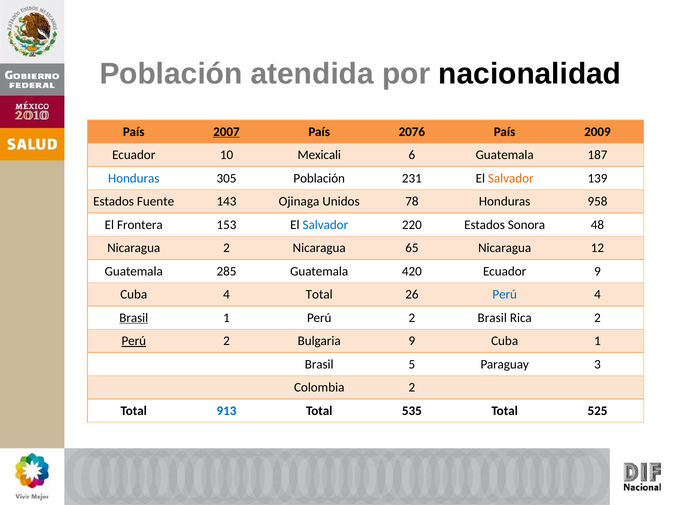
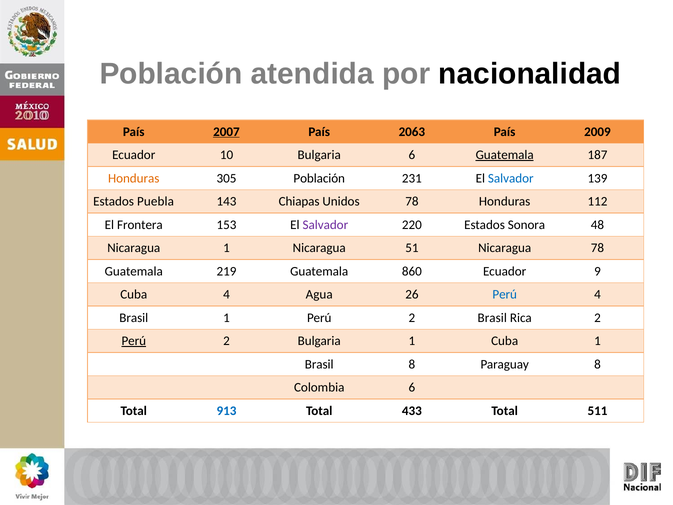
2076: 2076 -> 2063
10 Mexicali: Mexicali -> Bulgaria
Guatemala at (505, 155) underline: none -> present
Honduras at (134, 178) colour: blue -> orange
Salvador at (511, 178) colour: orange -> blue
Fuente: Fuente -> Puebla
Ojinaga: Ojinaga -> Chiapas
958: 958 -> 112
Salvador at (325, 225) colour: blue -> purple
Nicaragua 2: 2 -> 1
65: 65 -> 51
Nicaragua 12: 12 -> 78
285: 285 -> 219
420: 420 -> 860
4 Total: Total -> Agua
Brasil at (134, 318) underline: present -> none
Bulgaria 9: 9 -> 1
Brasil 5: 5 -> 8
Paraguay 3: 3 -> 8
Colombia 2: 2 -> 6
535: 535 -> 433
525: 525 -> 511
